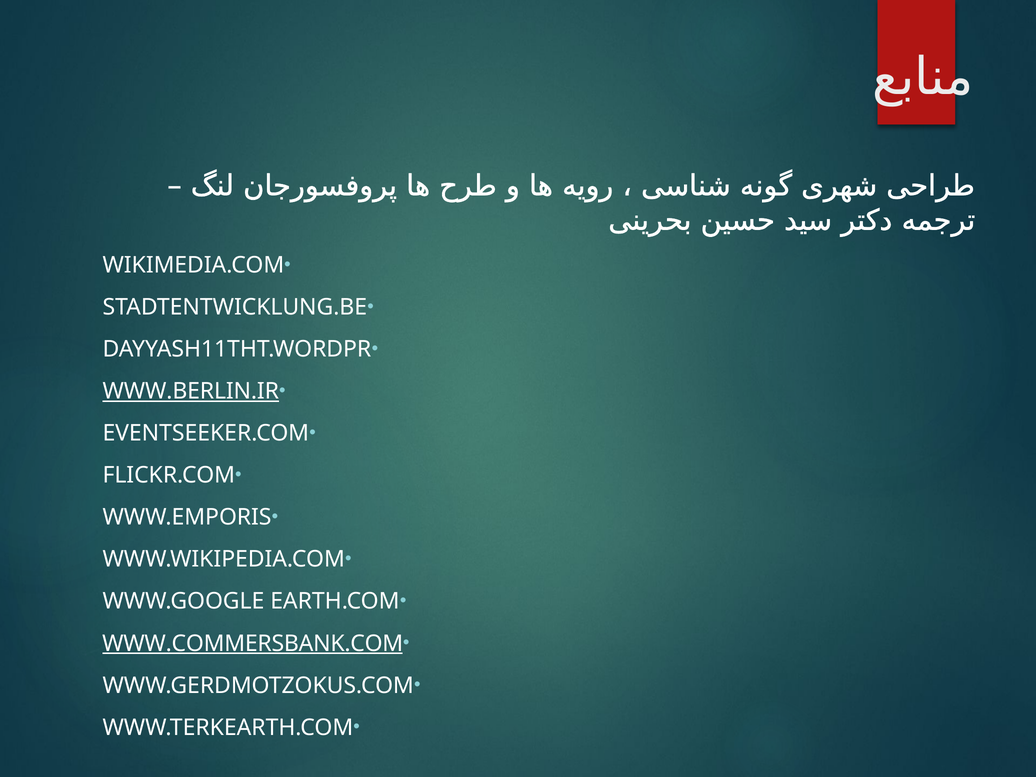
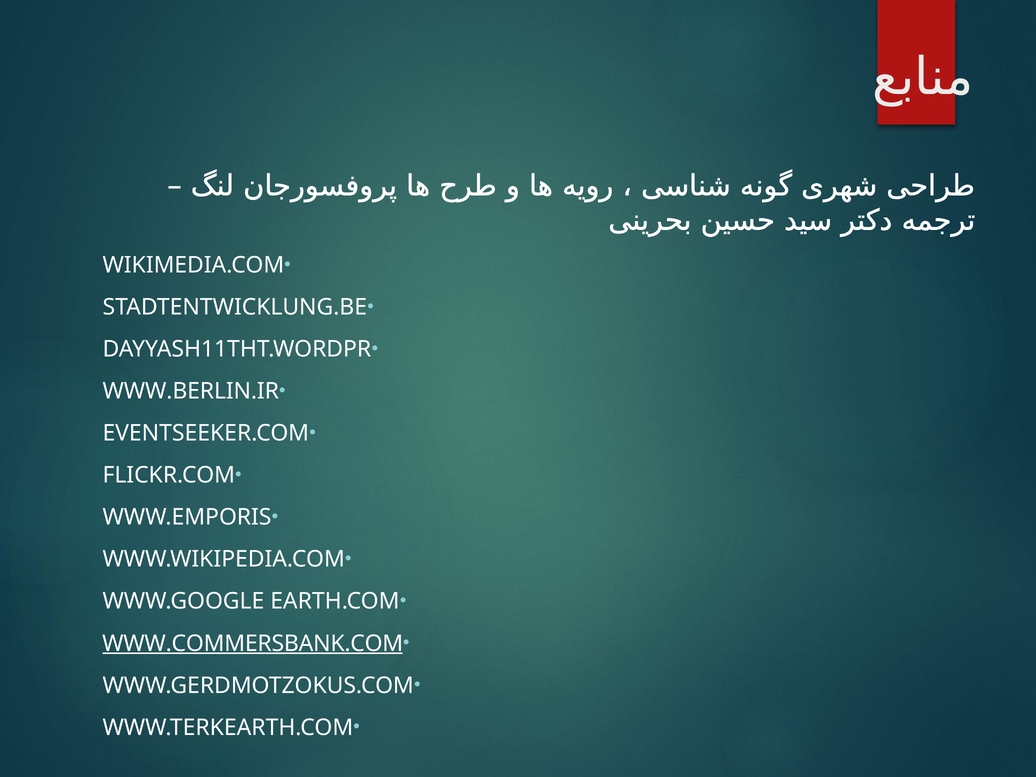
WWW.BERLIN.IR underline: present -> none
